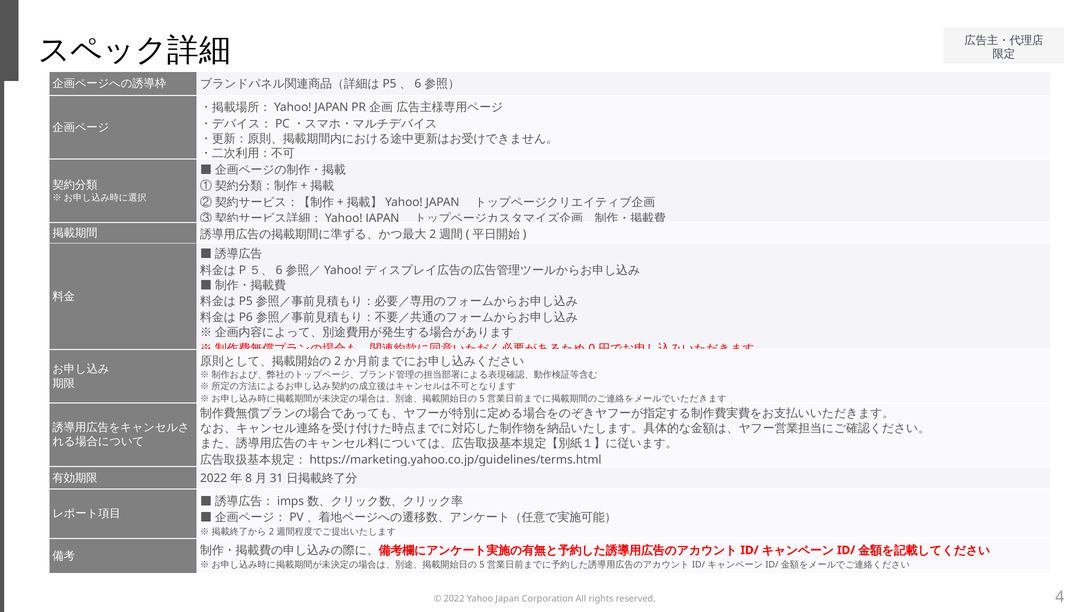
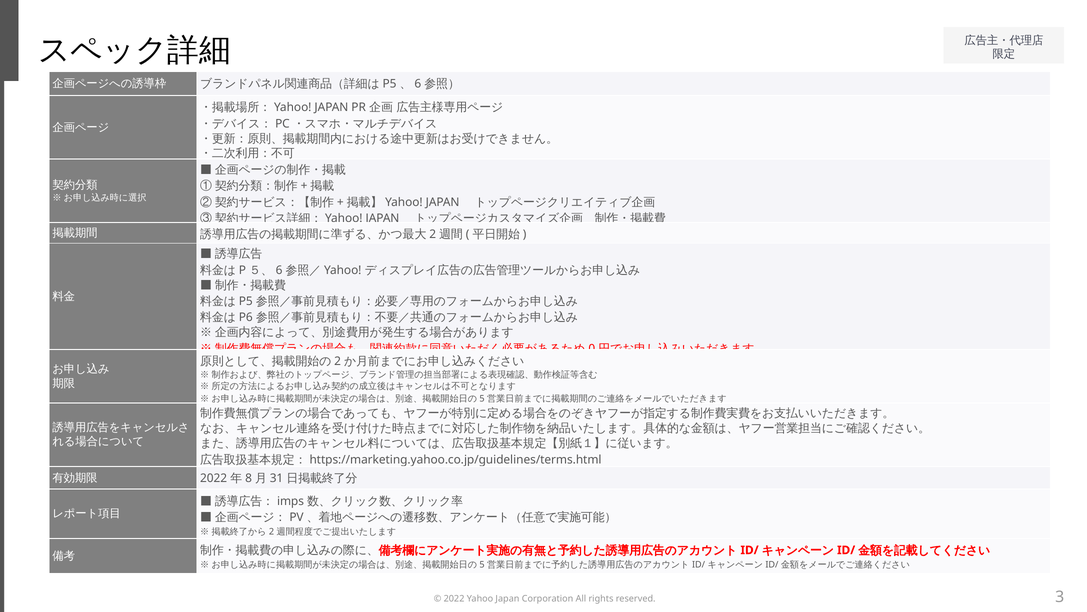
4: 4 -> 3
